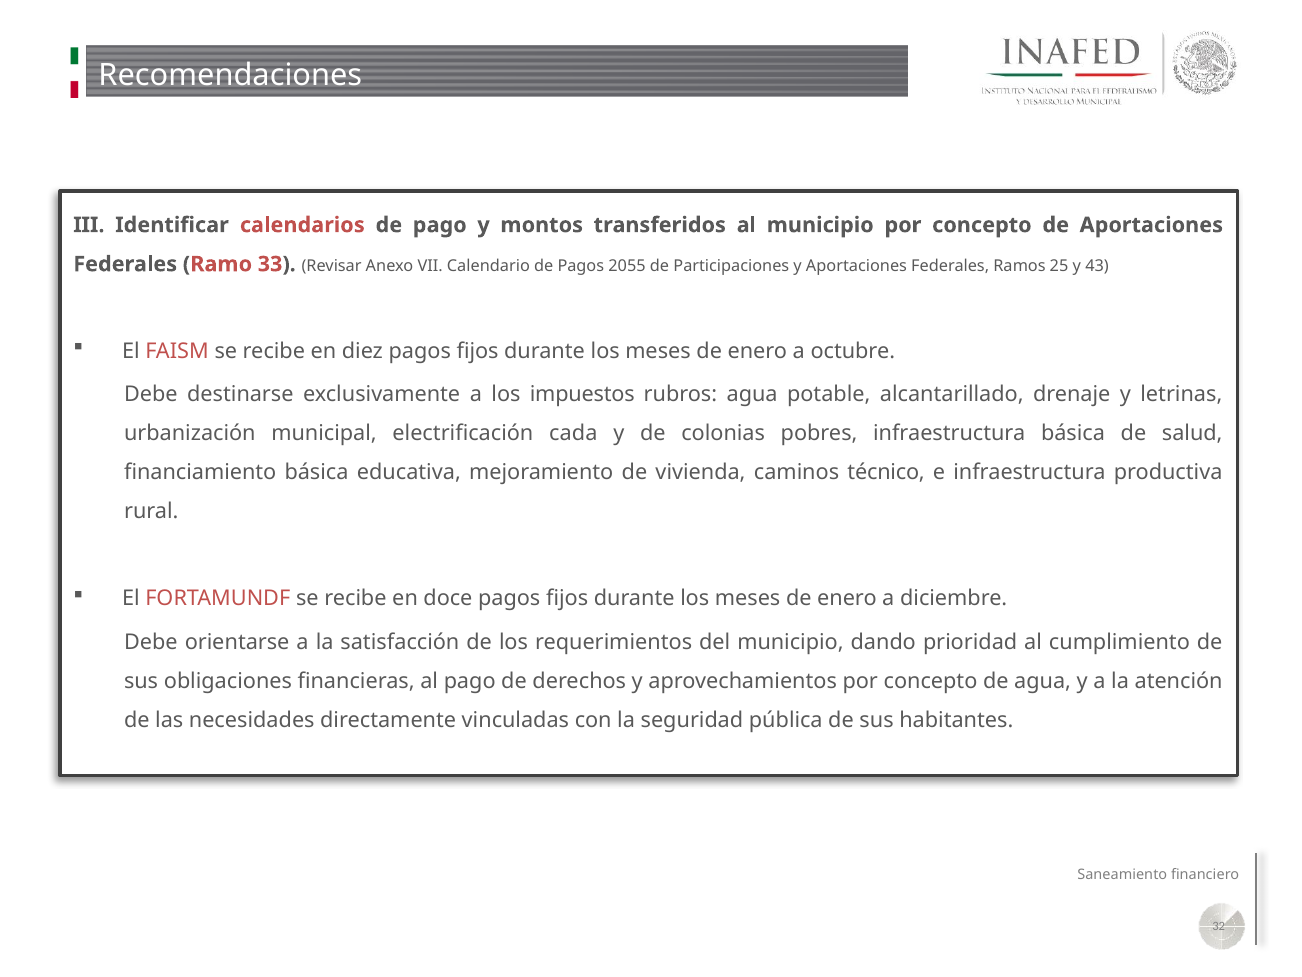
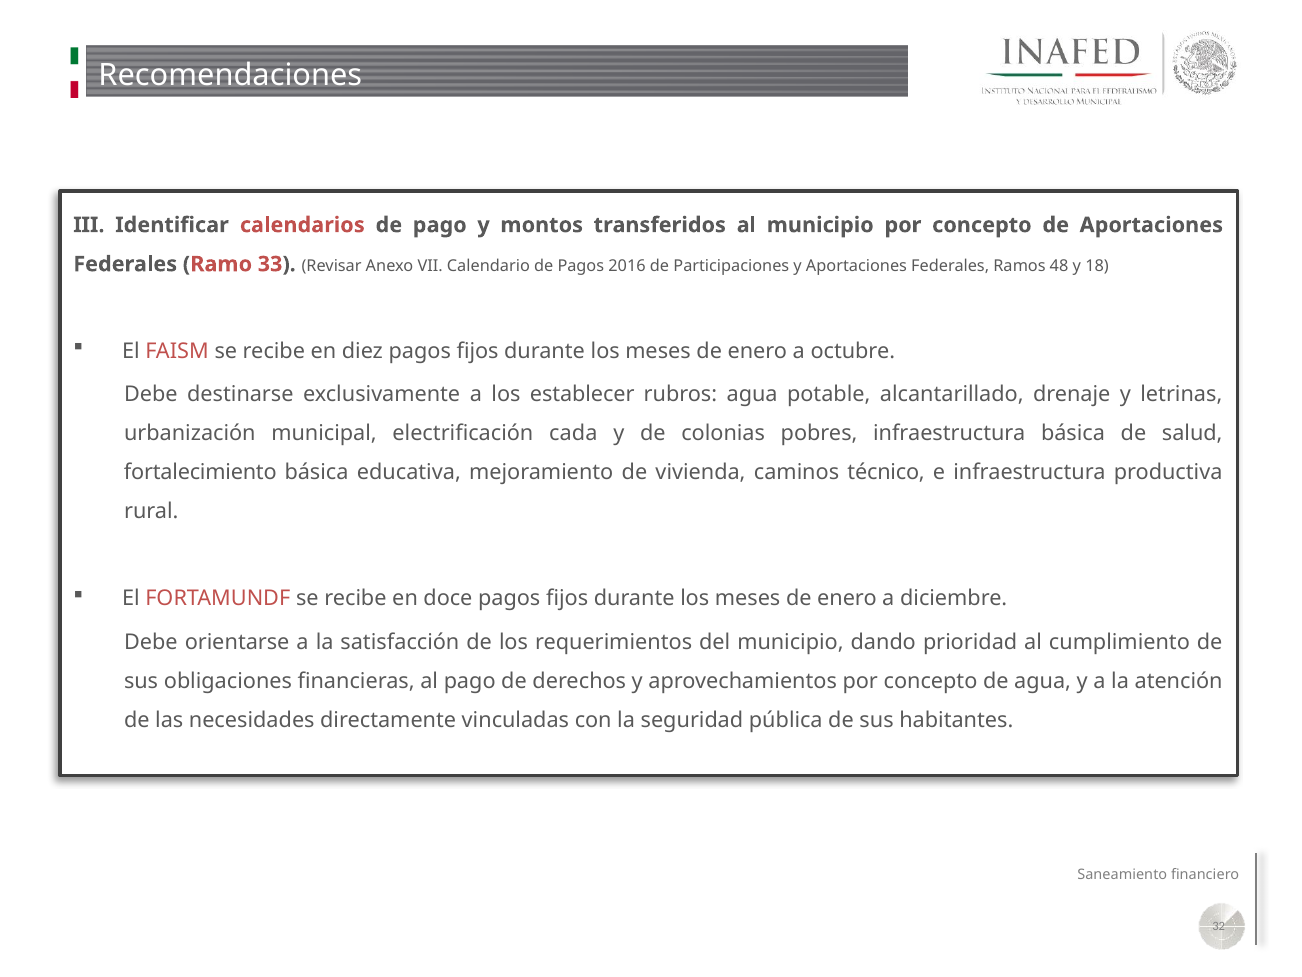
2055: 2055 -> 2016
25: 25 -> 48
43: 43 -> 18
impuestos: impuestos -> establecer
financiamiento: financiamiento -> fortalecimiento
